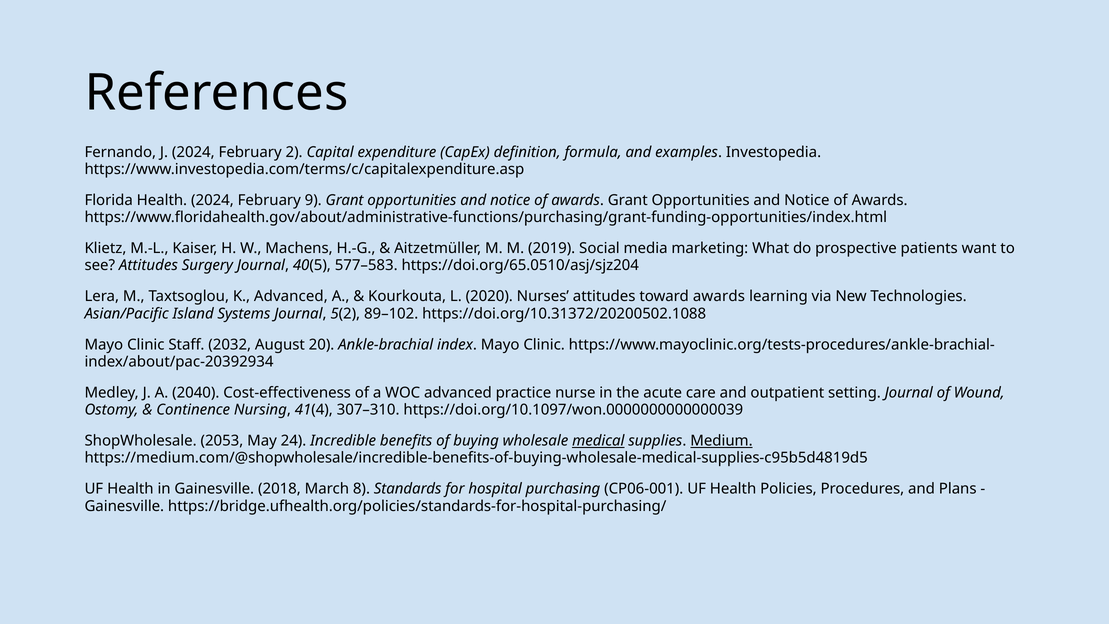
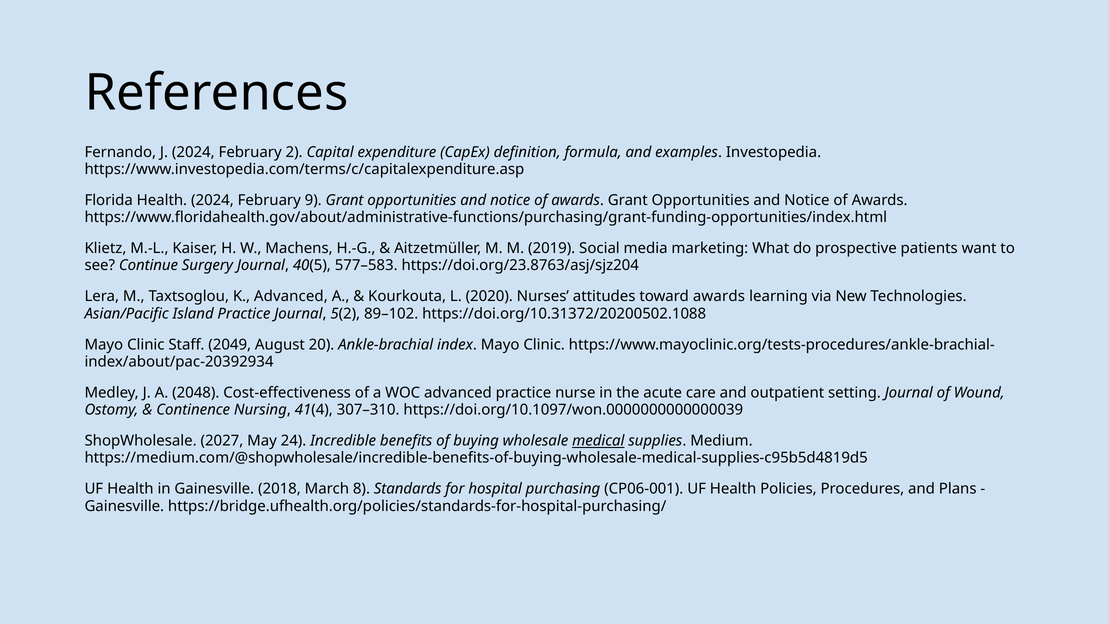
see Attitudes: Attitudes -> Continue
https://doi.org/65.0510/asj/sjz204: https://doi.org/65.0510/asj/sjz204 -> https://doi.org/23.8763/asj/sjz204
Island Systems: Systems -> Practice
2032: 2032 -> 2049
2040: 2040 -> 2048
2053: 2053 -> 2027
Medium underline: present -> none
